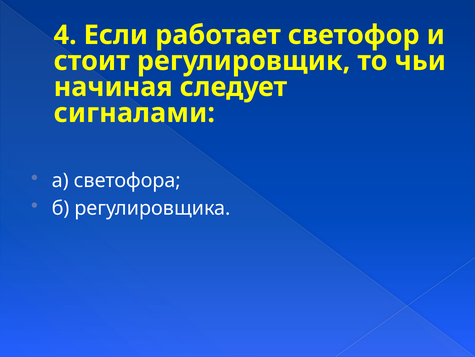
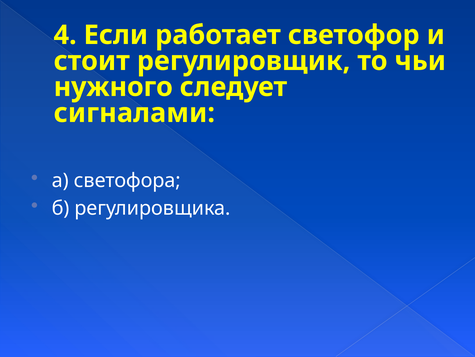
начиная: начиная -> нужного
